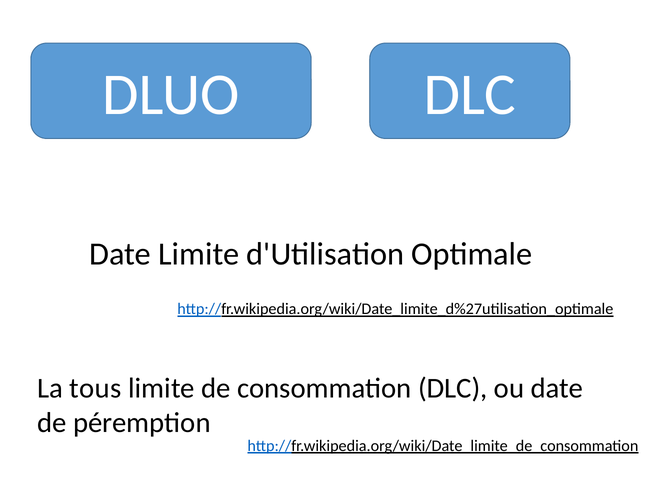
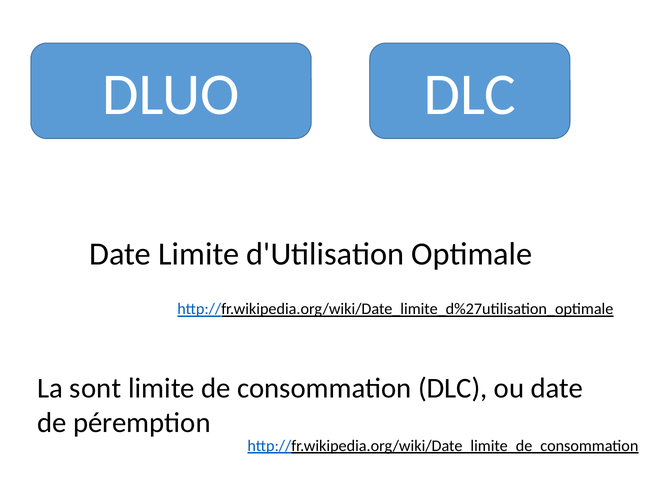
tous: tous -> sont
